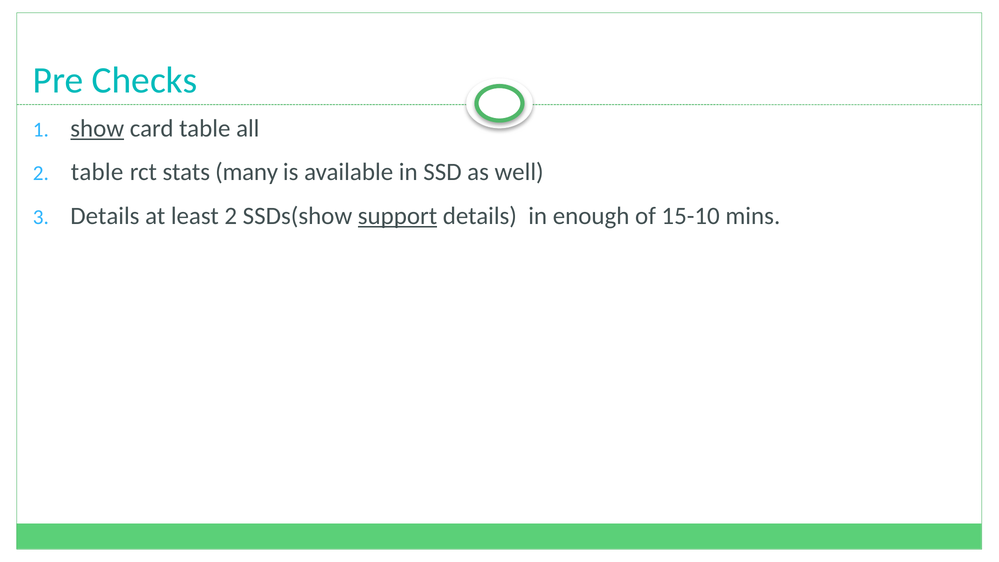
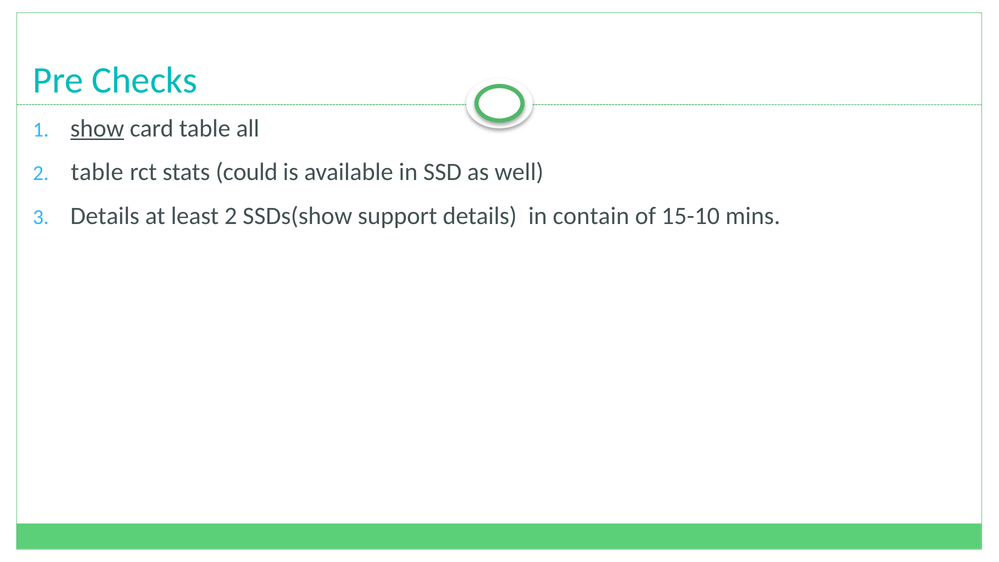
many: many -> could
support underline: present -> none
enough: enough -> contain
